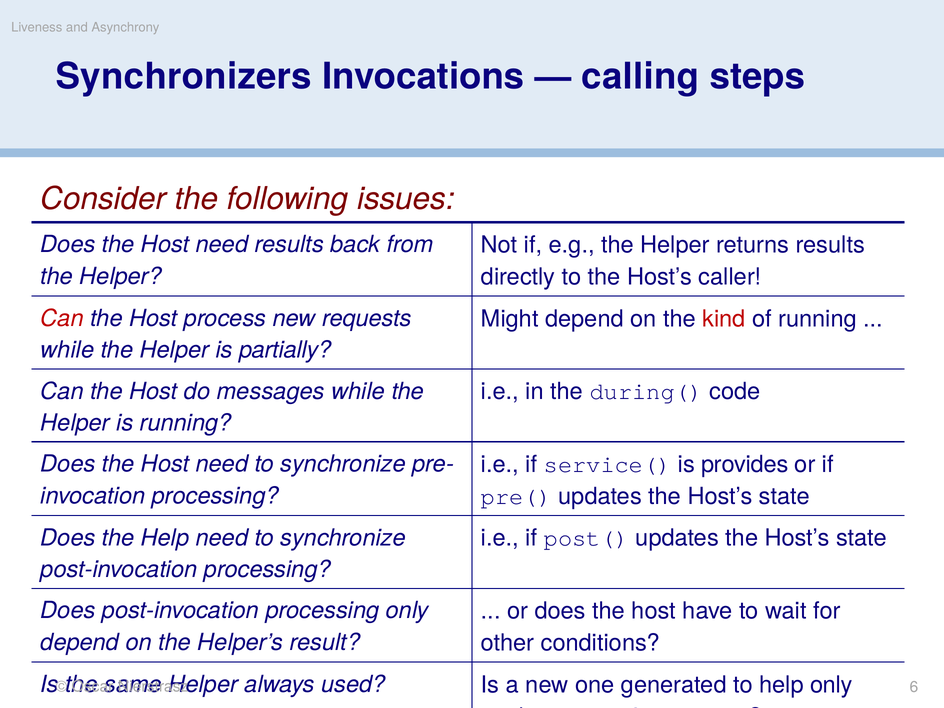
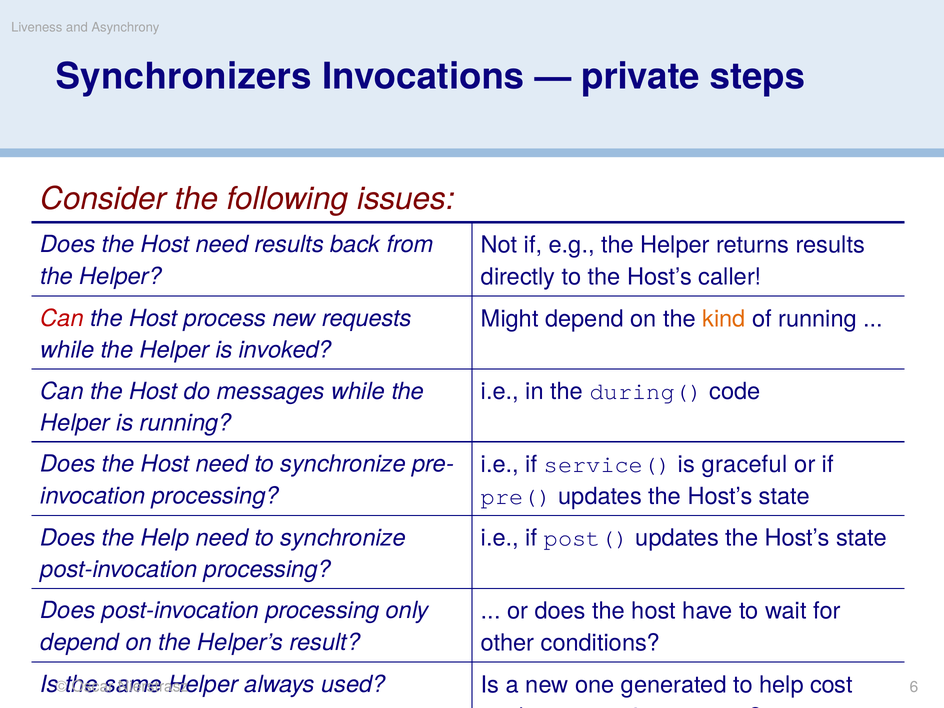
calling: calling -> private
kind colour: red -> orange
partially: partially -> invoked
provides: provides -> graceful
help only: only -> cost
